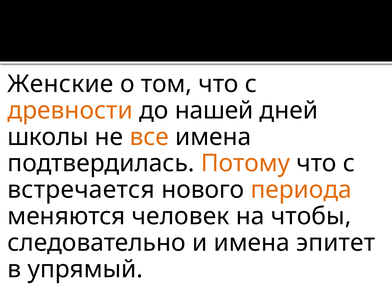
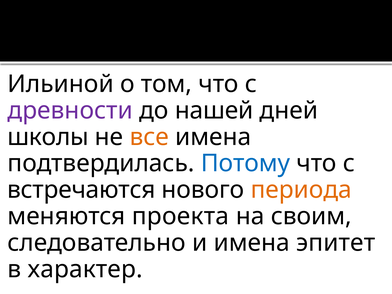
Женские: Женские -> Ильиной
древности colour: orange -> purple
Потому colour: orange -> blue
встречается: встречается -> встречаются
человек: человек -> проекта
чтобы: чтобы -> своим
упрямый: упрямый -> характер
